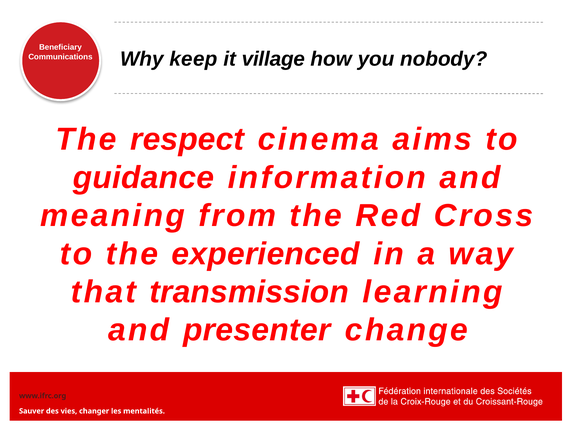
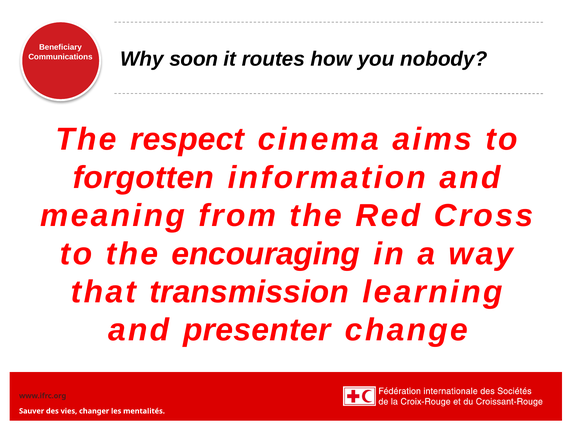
keep: keep -> soon
village: village -> routes
guidance: guidance -> forgotten
experienced: experienced -> encouraging
